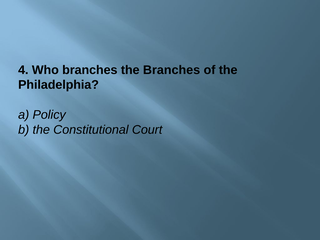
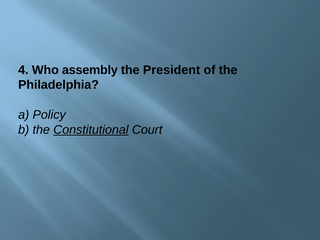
Who branches: branches -> assembly
the Branches: Branches -> President
Constitutional underline: none -> present
